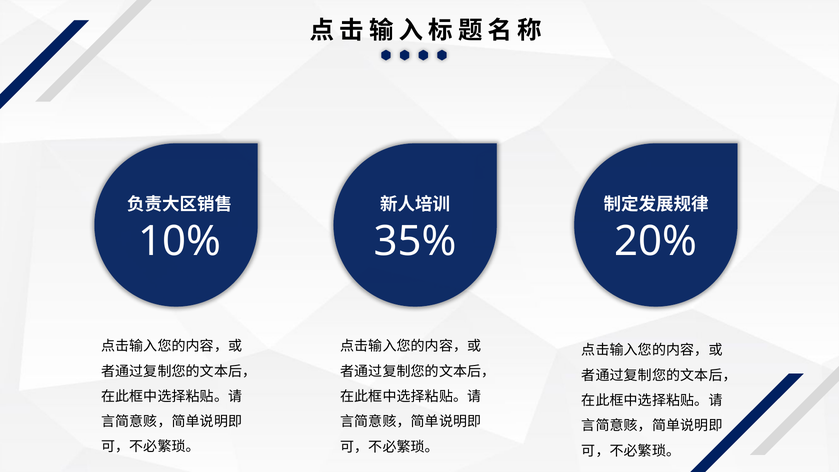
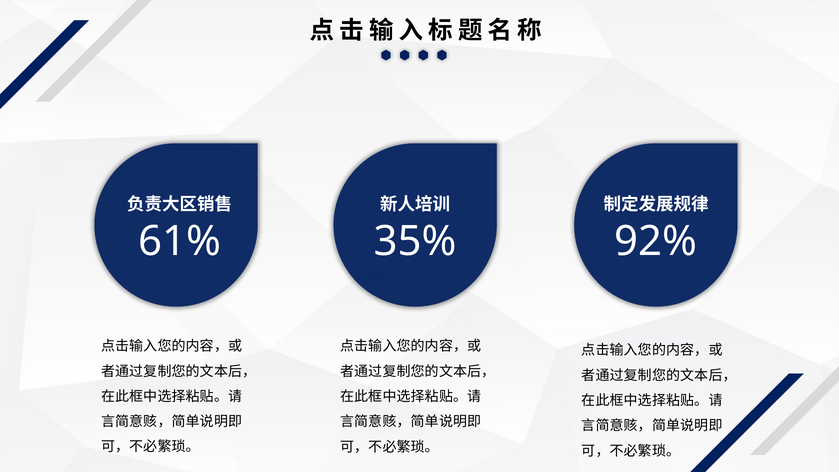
10%: 10% -> 61%
20%: 20% -> 92%
